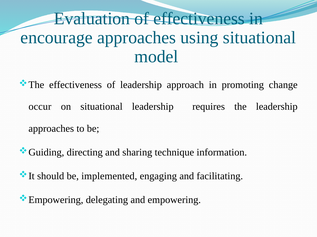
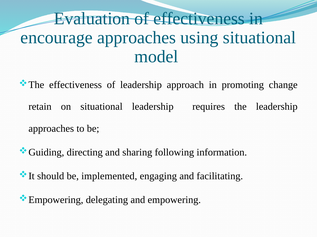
occur: occur -> retain
technique: technique -> following
